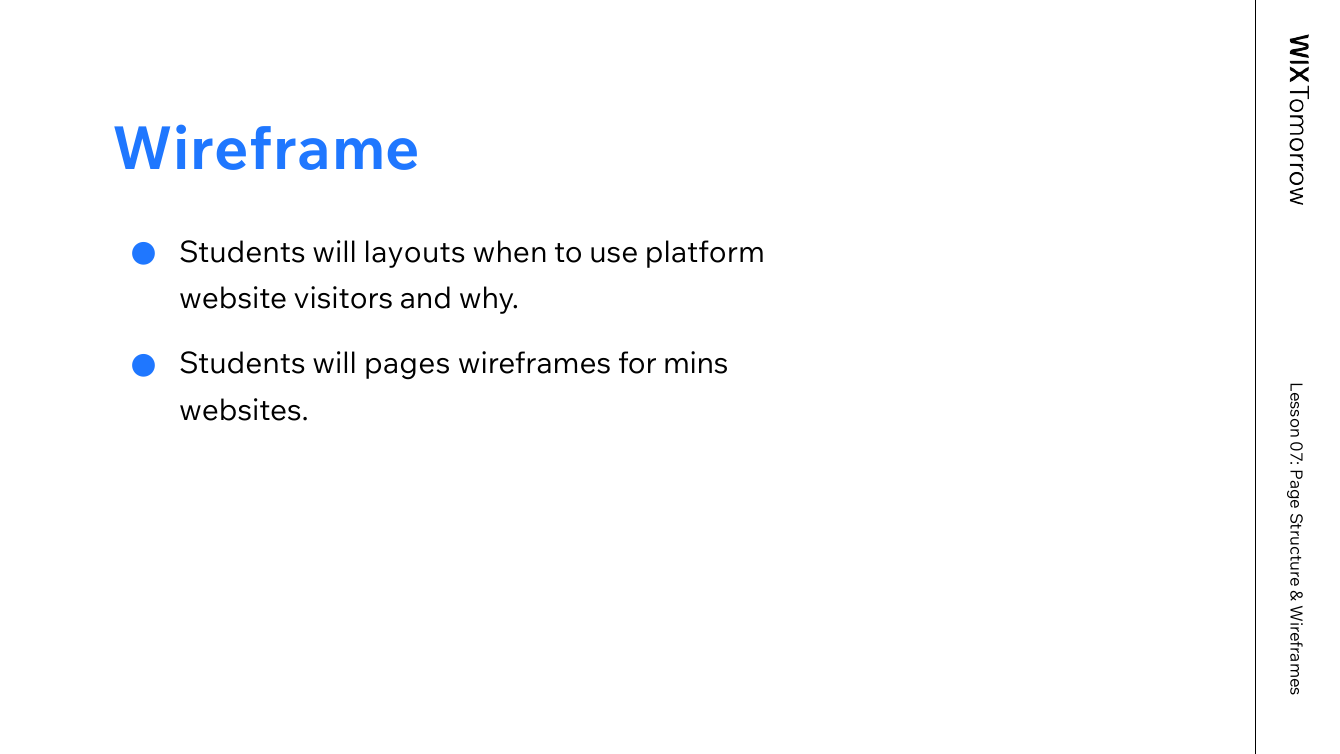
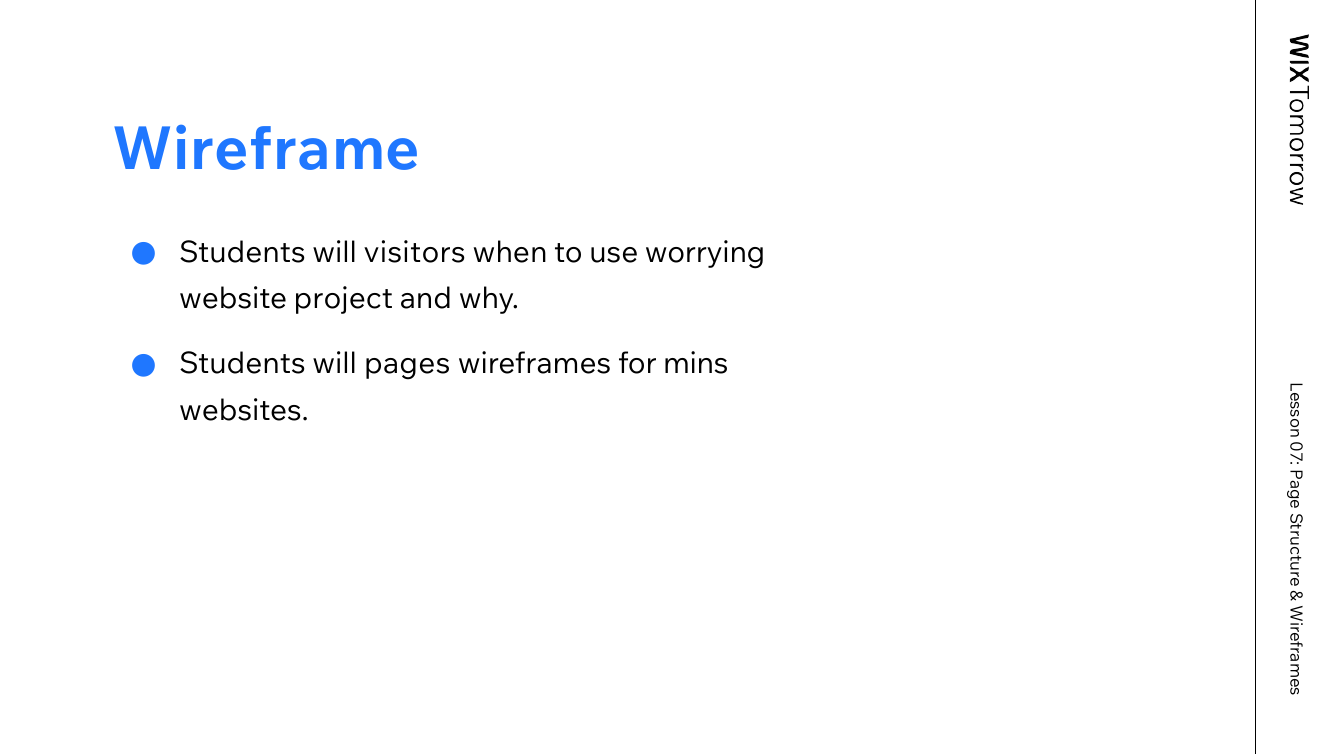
layouts: layouts -> visitors
platform: platform -> worrying
visitors: visitors -> project
